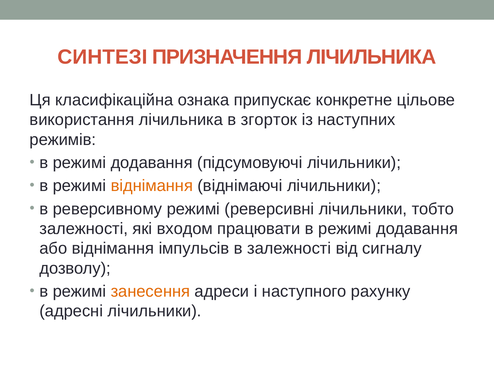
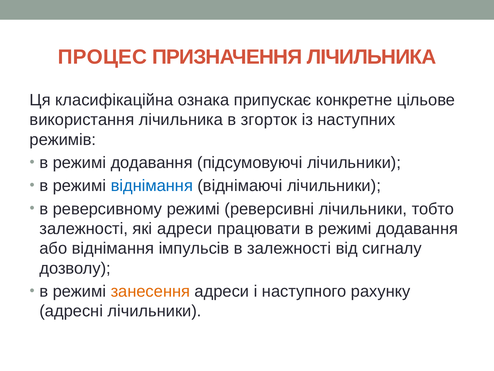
СИНТЕЗІ: СИНТЕЗІ -> ПРОЦЕС
віднімання at (152, 186) colour: orange -> blue
які входом: входом -> адреси
